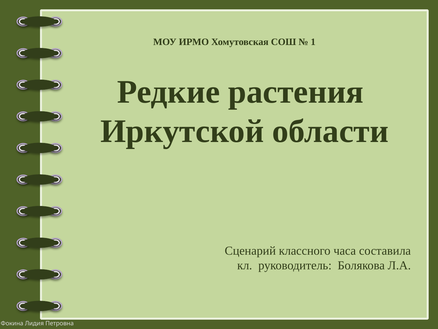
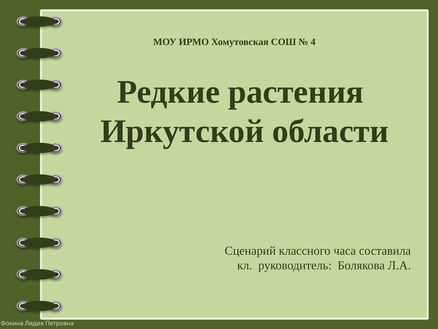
1: 1 -> 4
